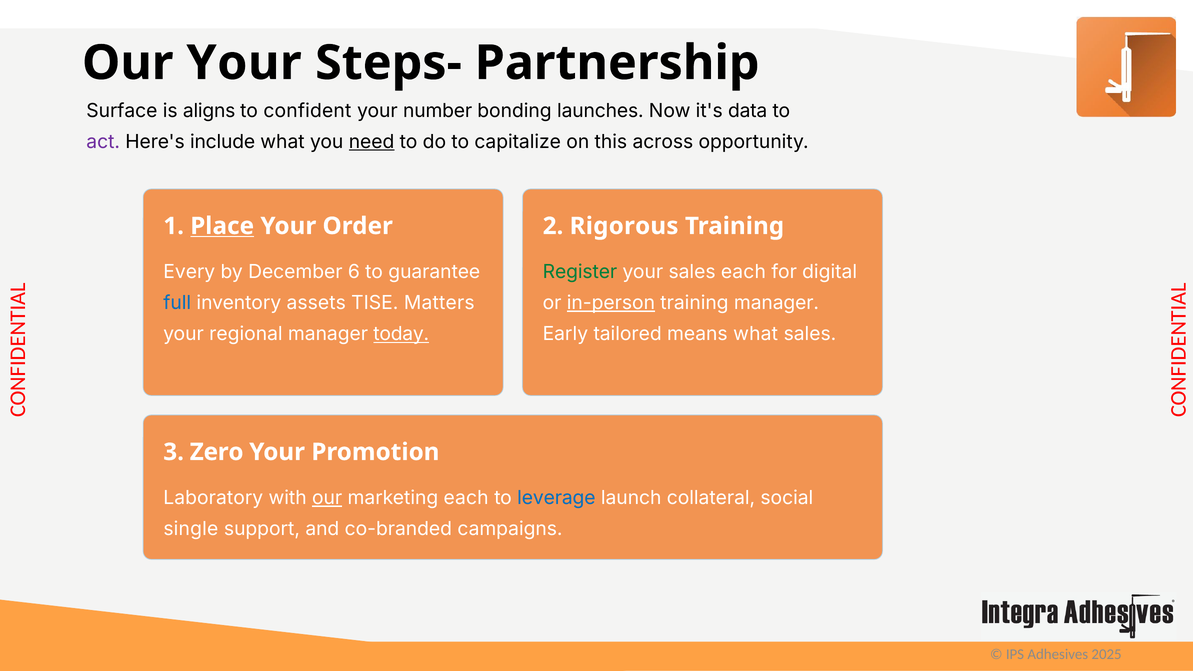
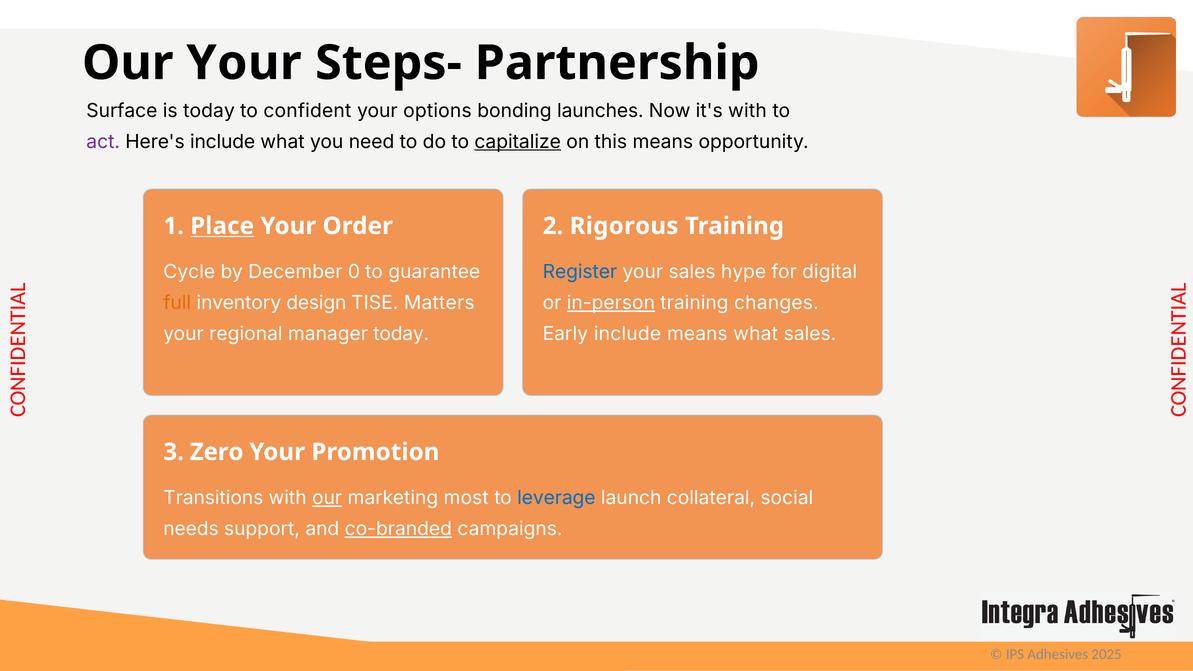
is aligns: aligns -> today
number: number -> options
it's data: data -> with
need underline: present -> none
capitalize underline: none -> present
this across: across -> means
Every: Every -> Cycle
6: 6 -> 0
Register colour: green -> blue
sales each: each -> hype
full colour: blue -> orange
assets: assets -> design
training manager: manager -> changes
today at (401, 334) underline: present -> none
Early tailored: tailored -> include
Laboratory: Laboratory -> Transitions
marketing each: each -> most
single: single -> needs
co-branded underline: none -> present
